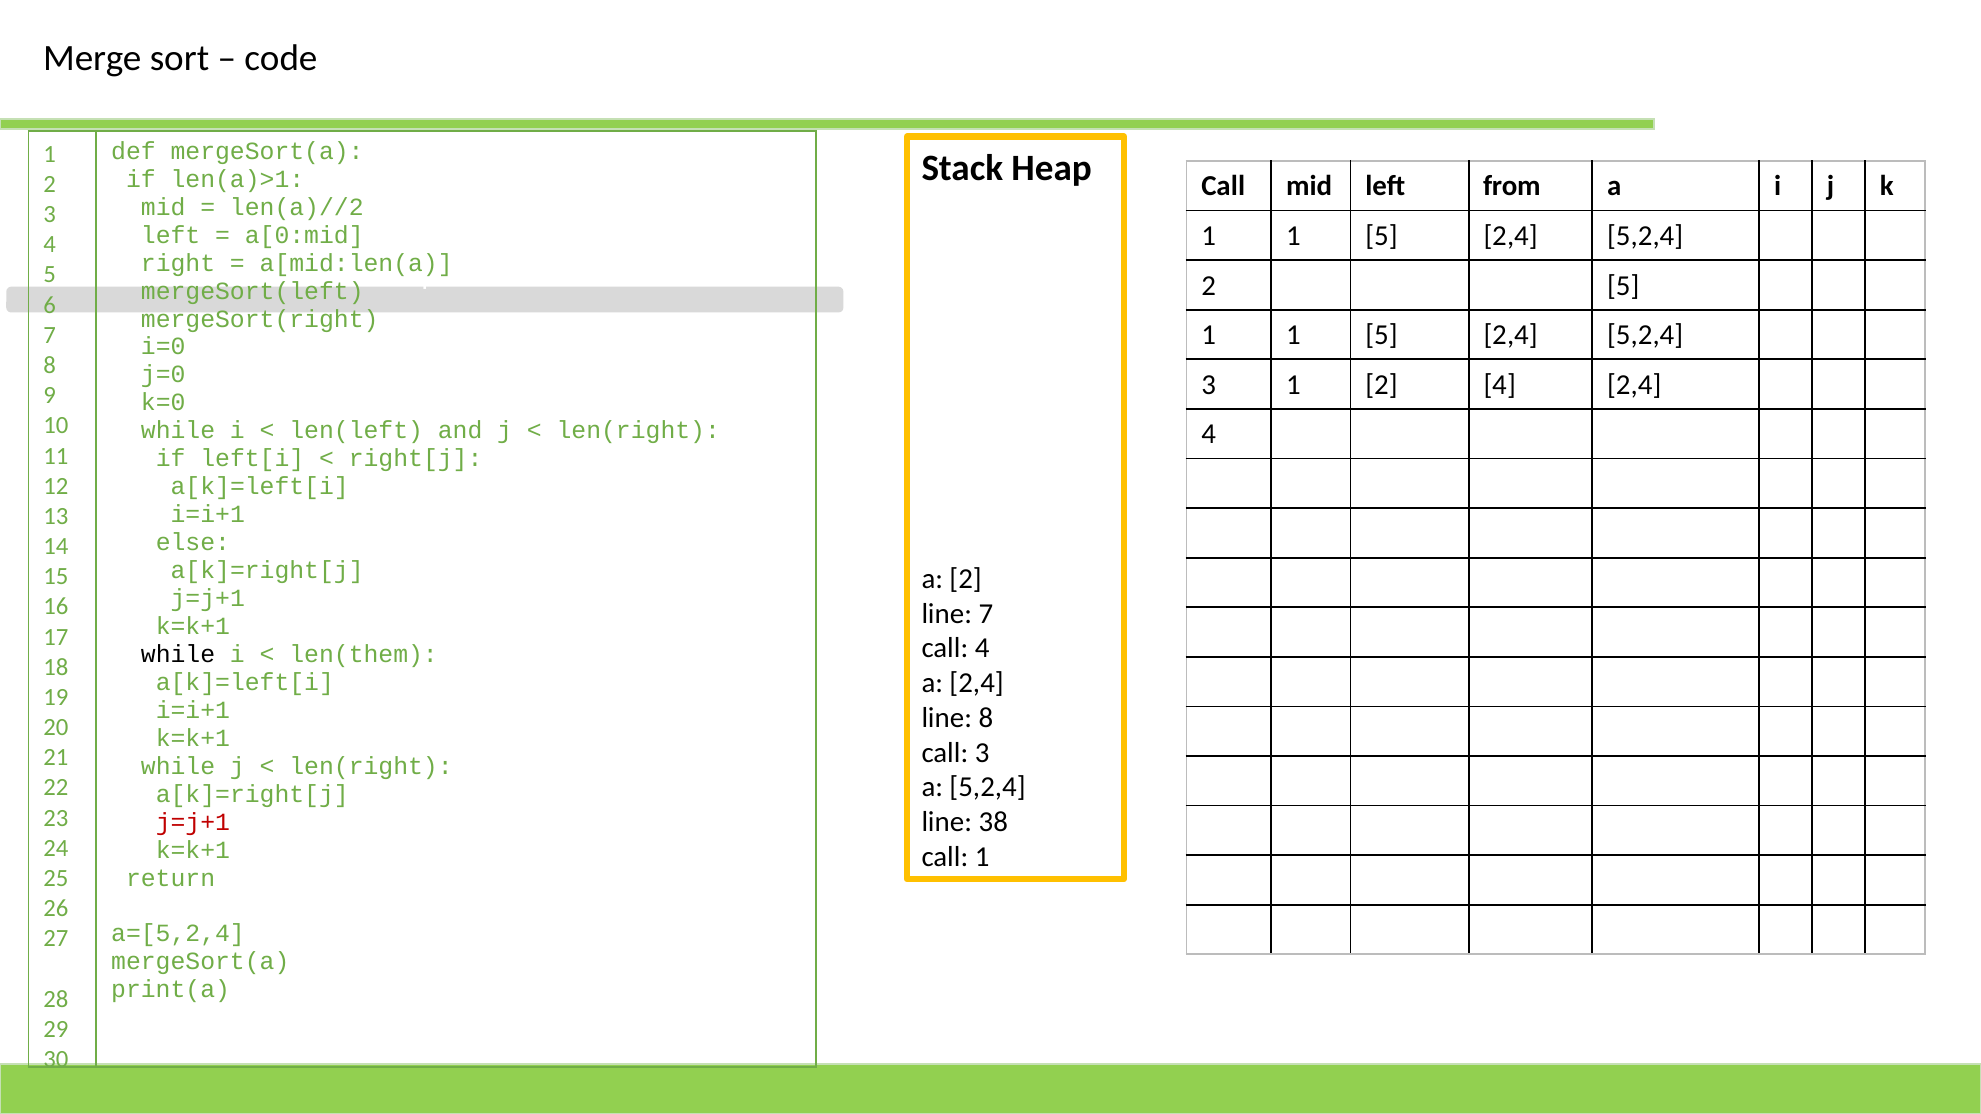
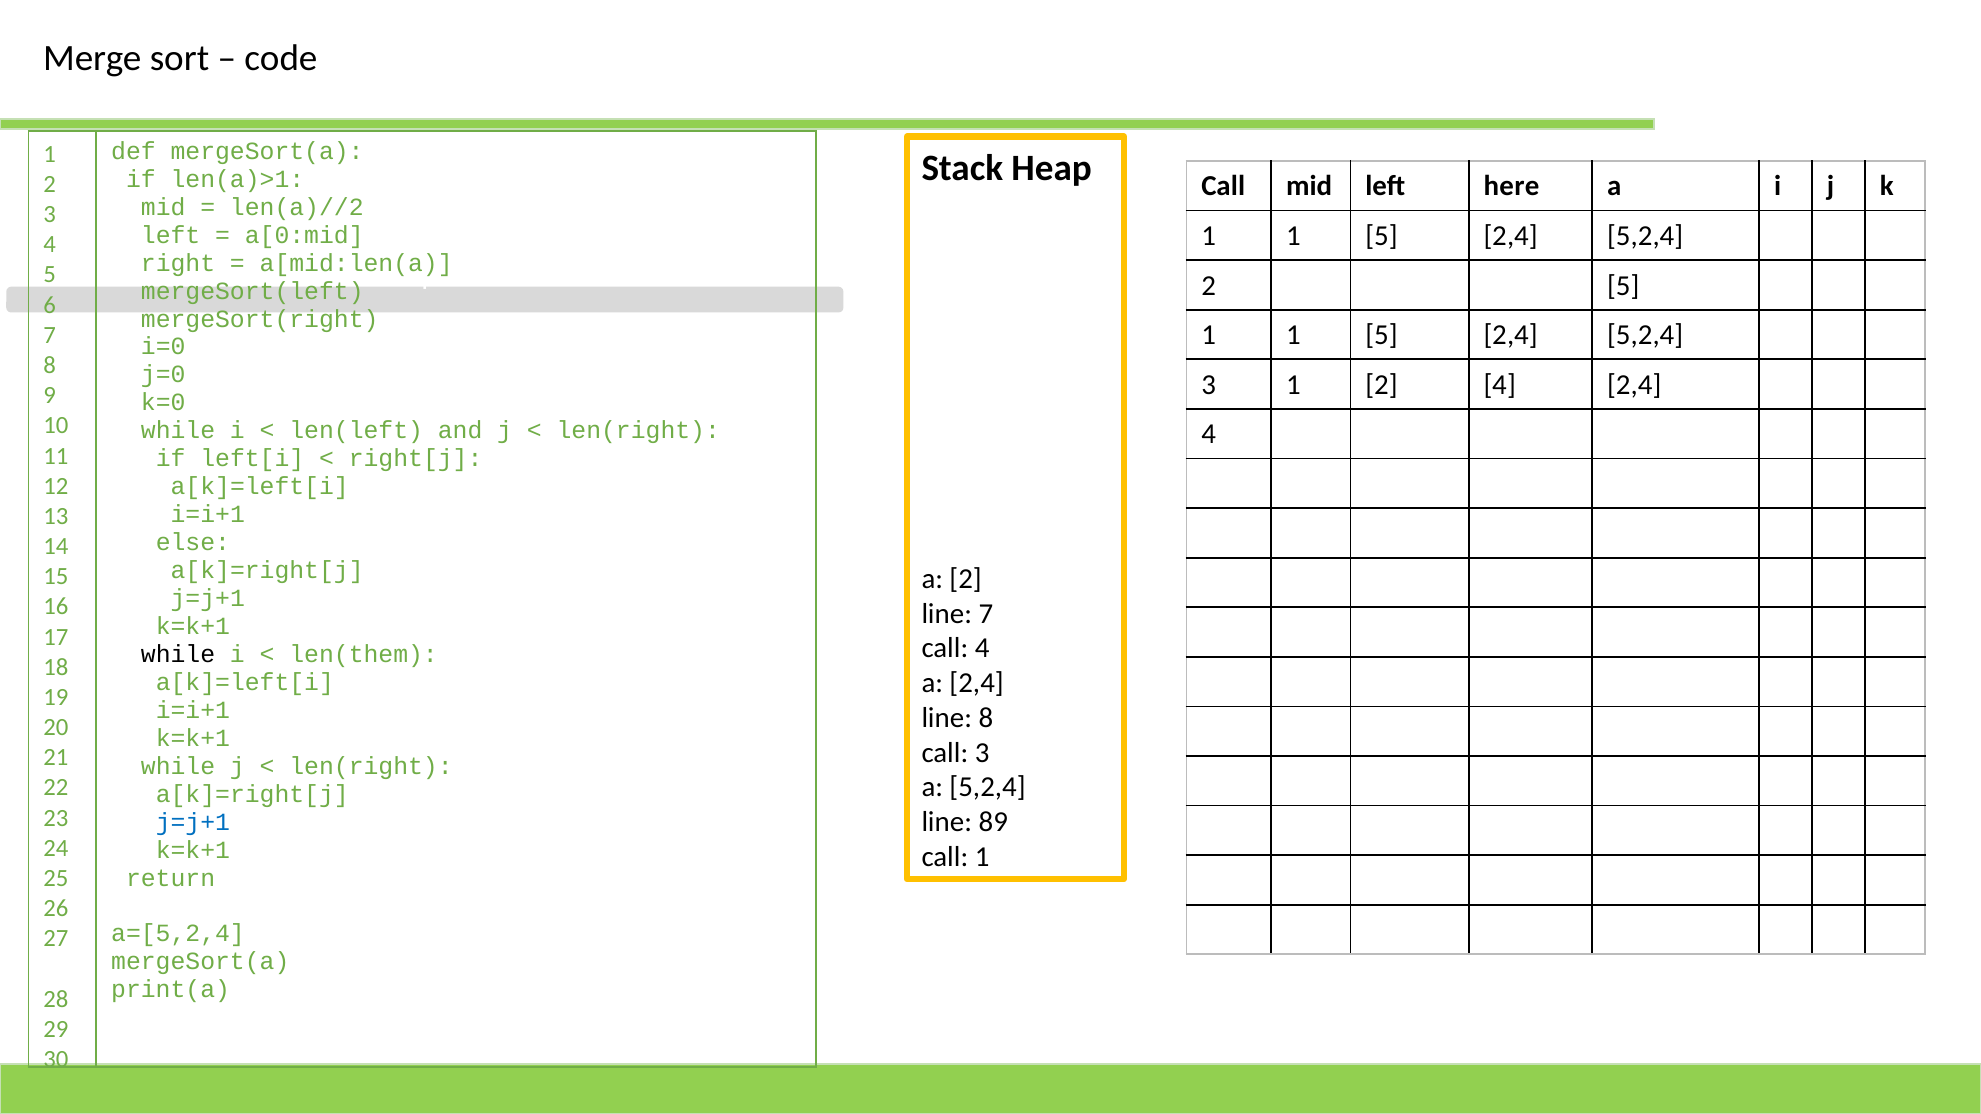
from: from -> here
38: 38 -> 89
j=j+1 at (193, 822) colour: red -> blue
